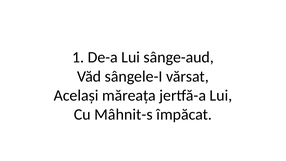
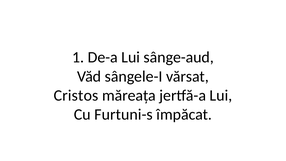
Același: Același -> Cristos
Mâhnit-s: Mâhnit-s -> Furtuni-s
